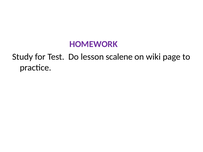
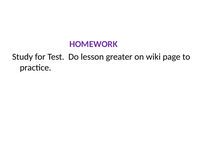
scalene: scalene -> greater
